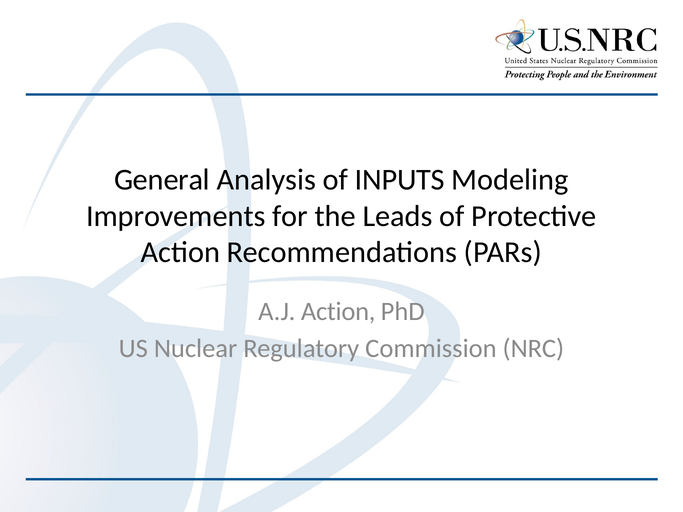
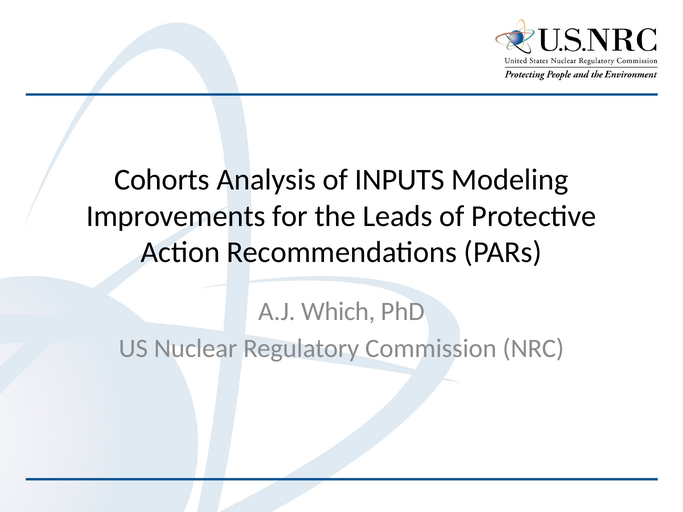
General: General -> Cohorts
A.J Action: Action -> Which
